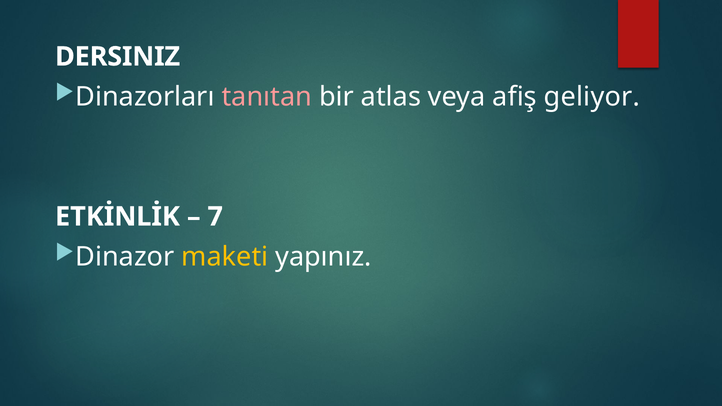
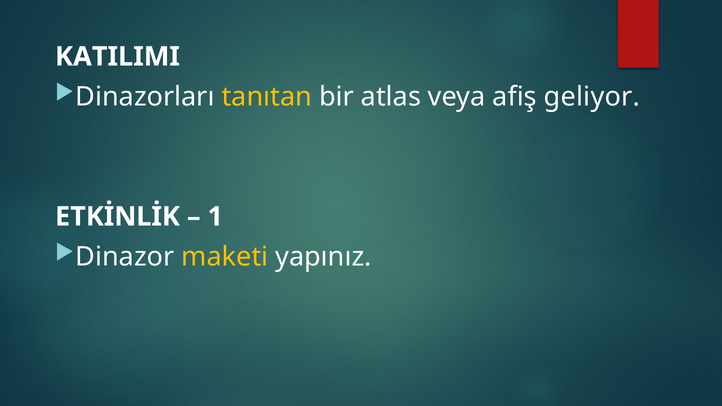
DERSINIZ: DERSINIZ -> KATILIMI
tanıtan colour: pink -> yellow
7: 7 -> 1
